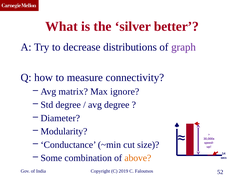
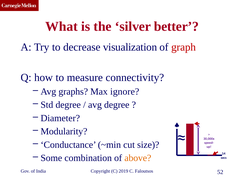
distributions: distributions -> visualization
graph colour: purple -> red
matrix: matrix -> graphs
